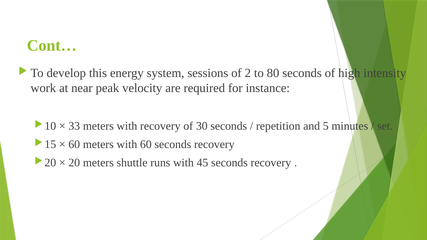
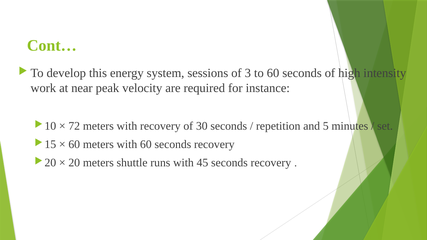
2: 2 -> 3
to 80: 80 -> 60
33: 33 -> 72
